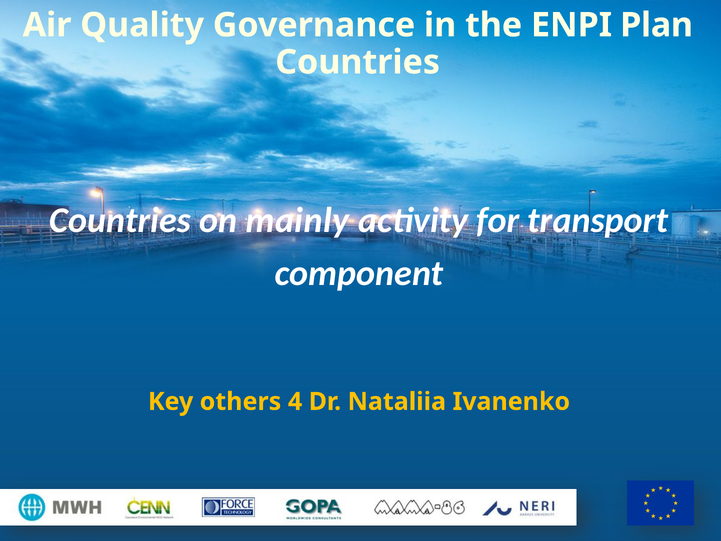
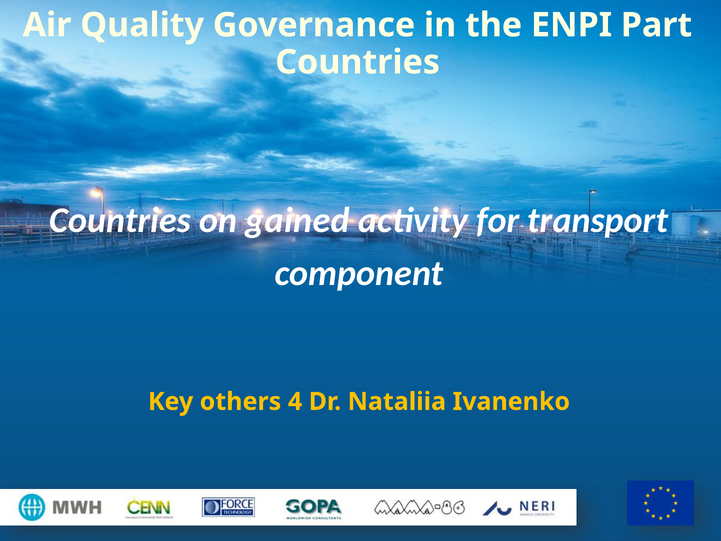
Plan: Plan -> Part
mainly: mainly -> gained
